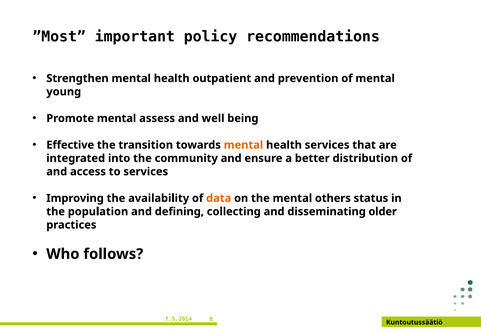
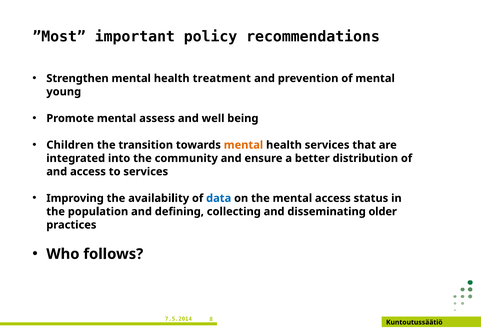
outpatient: outpatient -> treatment
Effective: Effective -> Children
data colour: orange -> blue
mental others: others -> access
